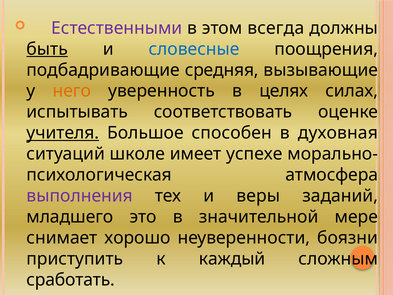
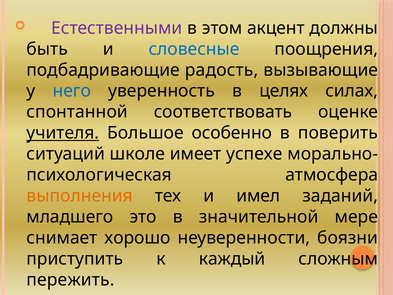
всегда: всегда -> акцент
быть underline: present -> none
средняя: средняя -> радость
него colour: orange -> blue
испытывать: испытывать -> спонтанной
способен: способен -> особенно
духовная: духовная -> поверить
выполнения colour: purple -> orange
веры: веры -> имел
сработать: сработать -> пережить
